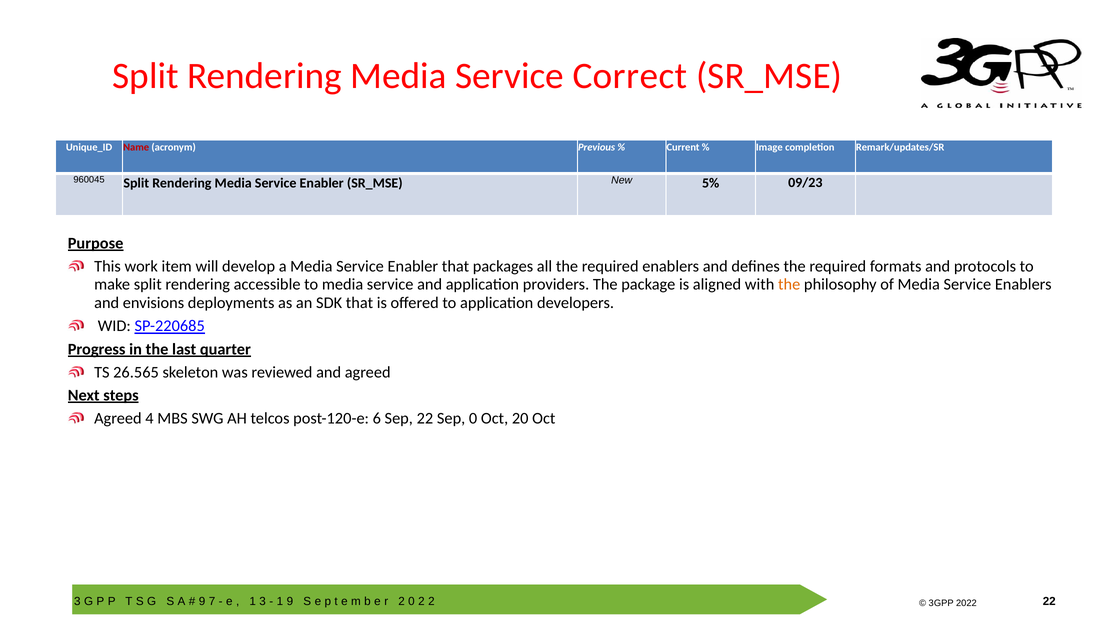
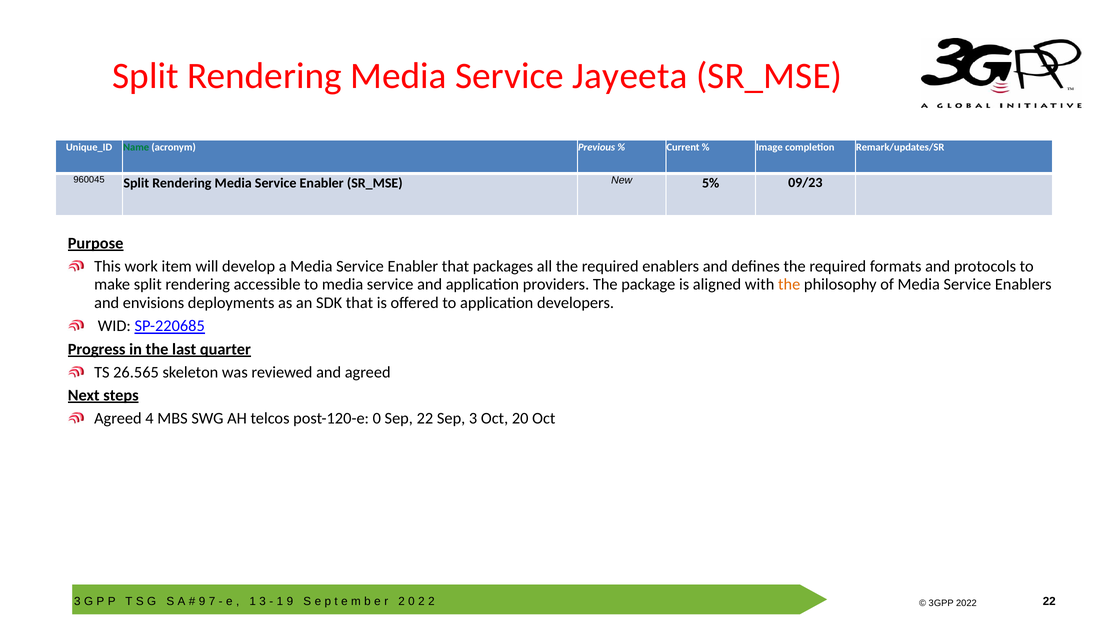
Correct: Correct -> Jayeeta
Name colour: red -> green
post-120-e 6: 6 -> 0
Sep 0: 0 -> 3
